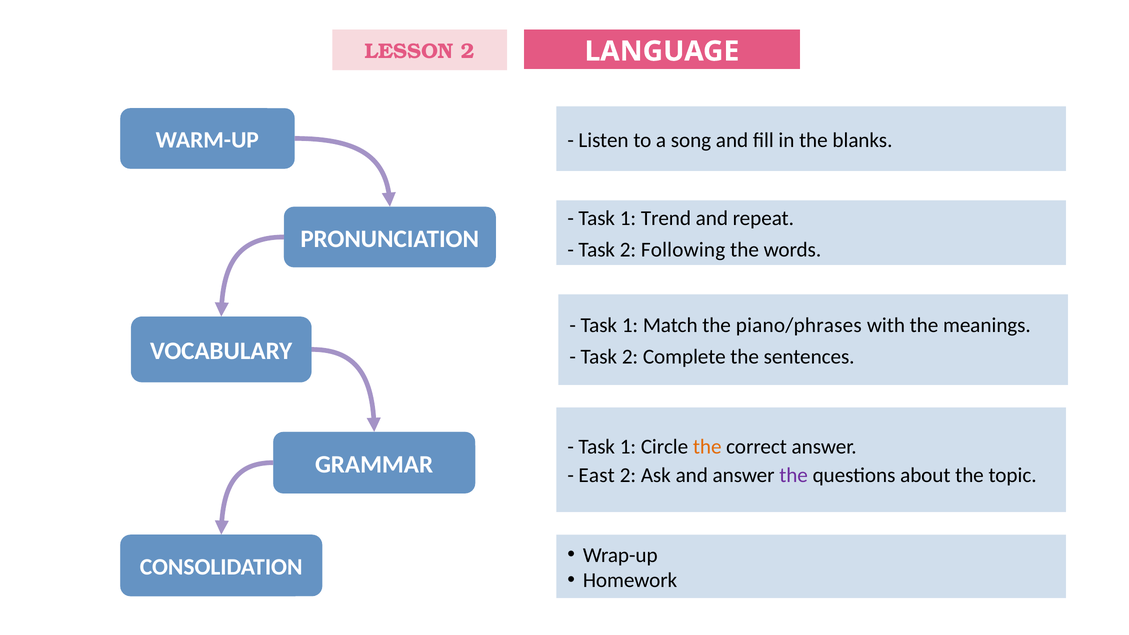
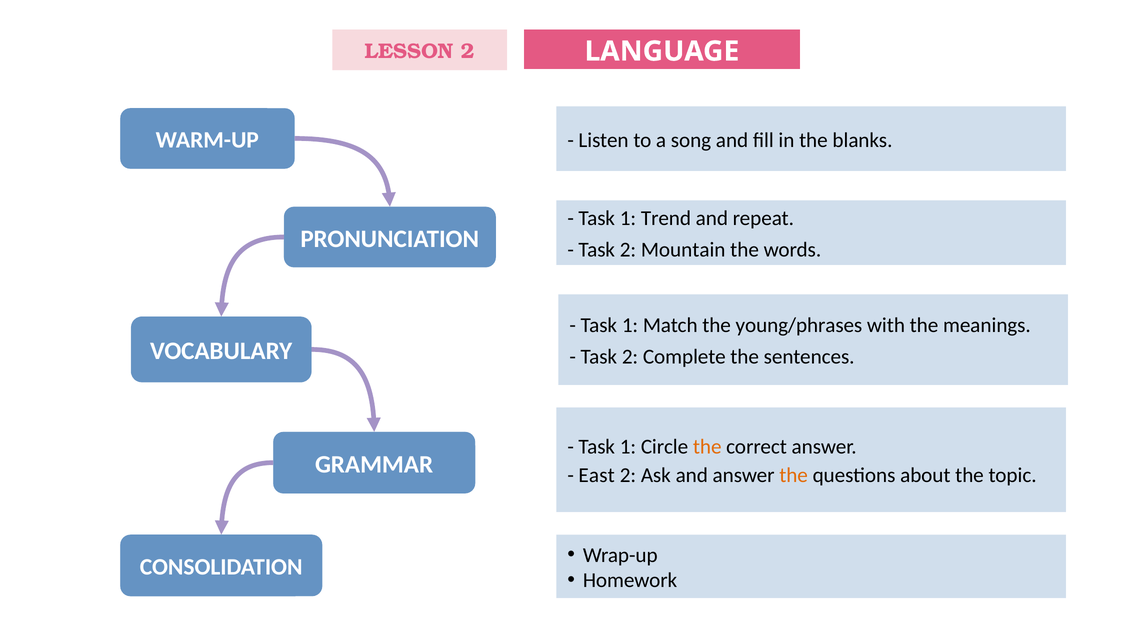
Following: Following -> Mountain
piano/phrases: piano/phrases -> young/phrases
the at (794, 476) colour: purple -> orange
